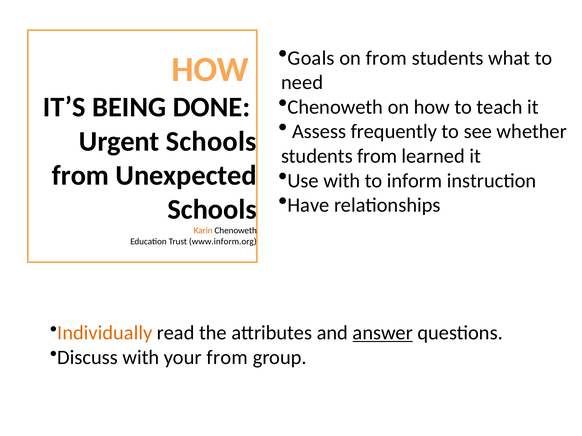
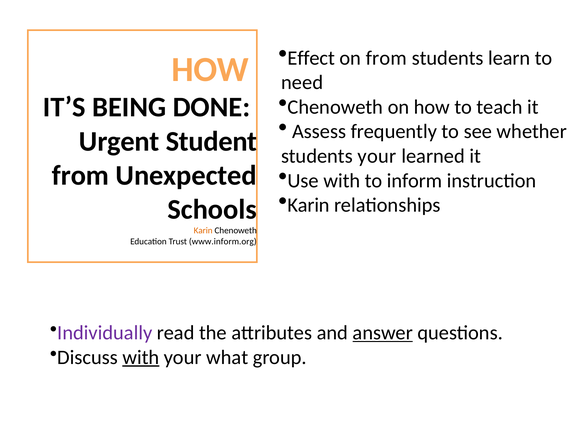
Goals: Goals -> Effect
what: what -> learn
Urgent Schools: Schools -> Student
students from: from -> your
Have at (309, 205): Have -> Karin
Individually colour: orange -> purple
with at (141, 358) underline: none -> present
your from: from -> what
